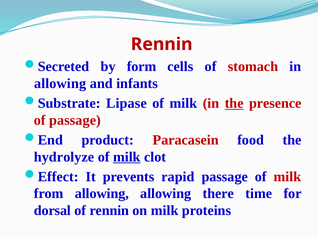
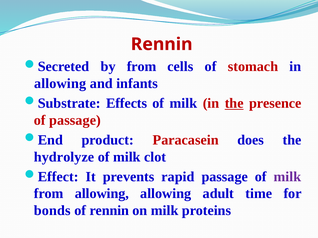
by form: form -> from
Lipase: Lipase -> Effects
food: food -> does
milk at (127, 157) underline: present -> none
milk at (287, 177) colour: red -> purple
there: there -> adult
dorsal: dorsal -> bonds
